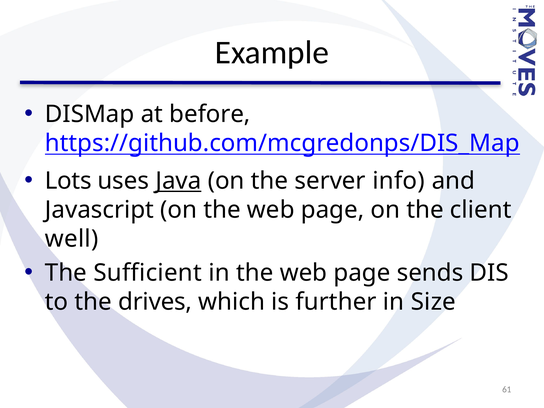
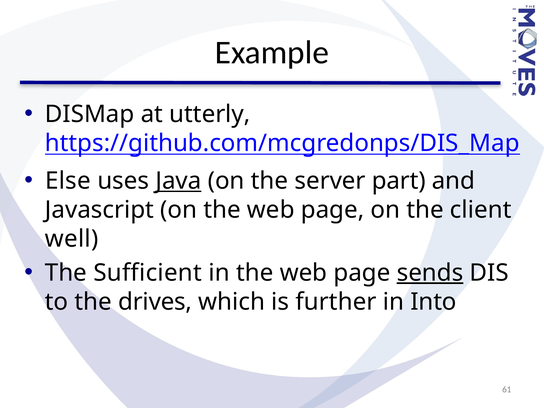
before: before -> utterly
Lots: Lots -> Else
info: info -> part
sends underline: none -> present
Size: Size -> Into
